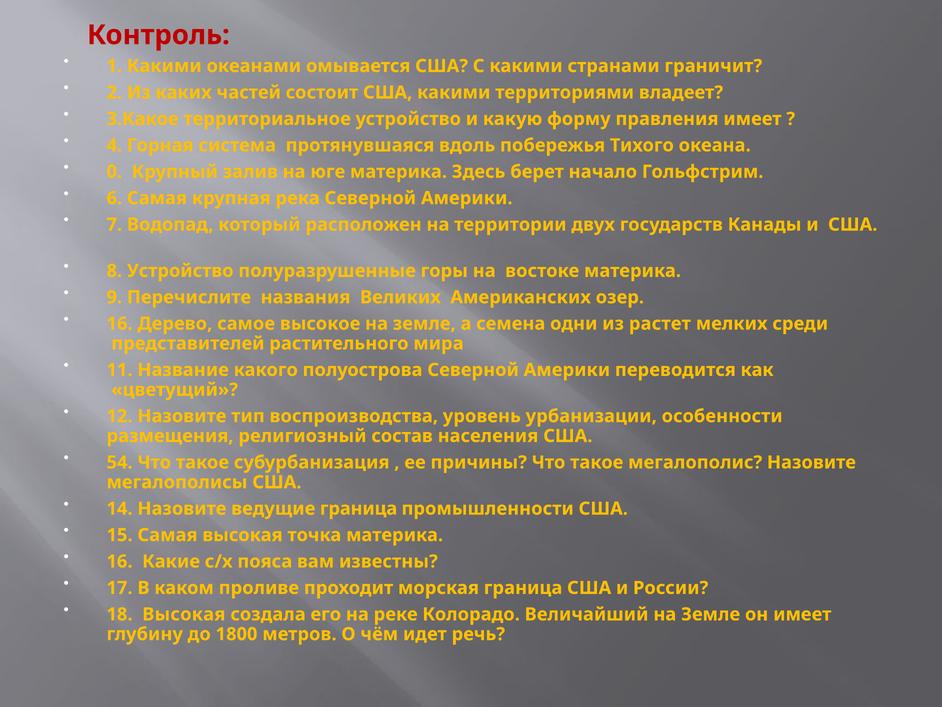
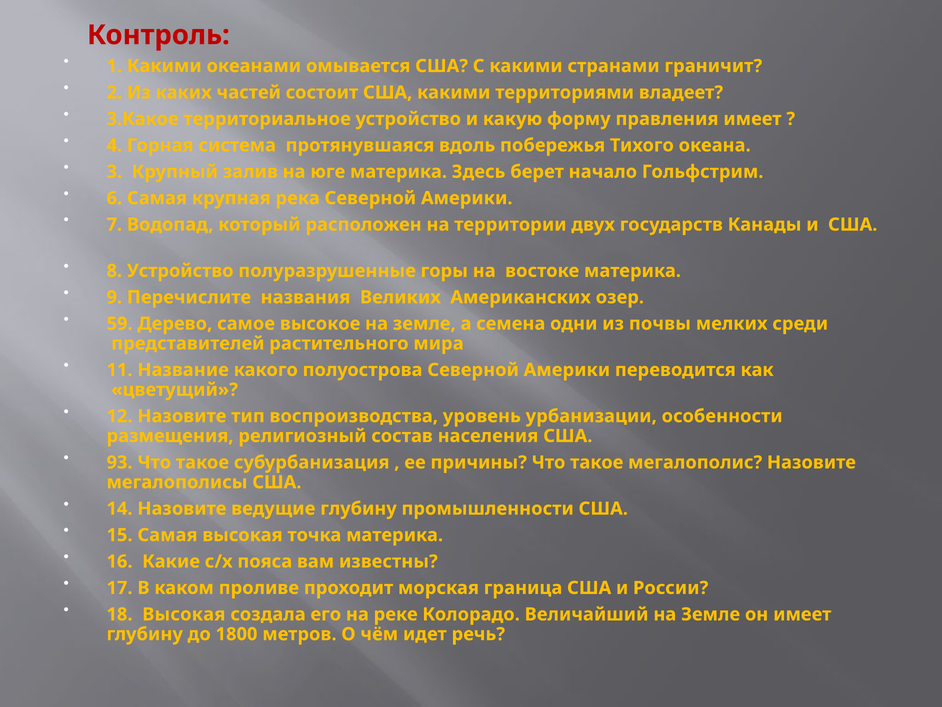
0: 0 -> 3
16 at (120, 323): 16 -> 59
растет: растет -> почвы
54: 54 -> 93
ведущие граница: граница -> глубину
